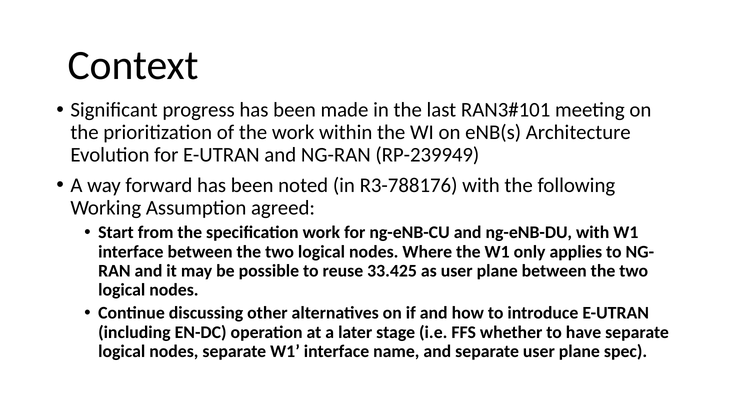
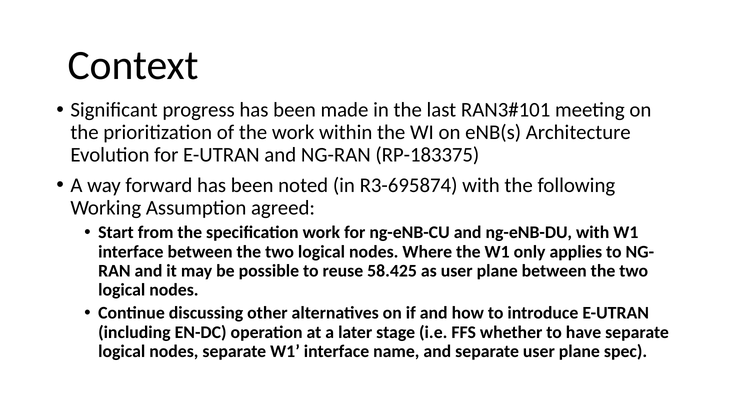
RP-239949: RP-239949 -> RP-183375
R3-788176: R3-788176 -> R3-695874
33.425: 33.425 -> 58.425
